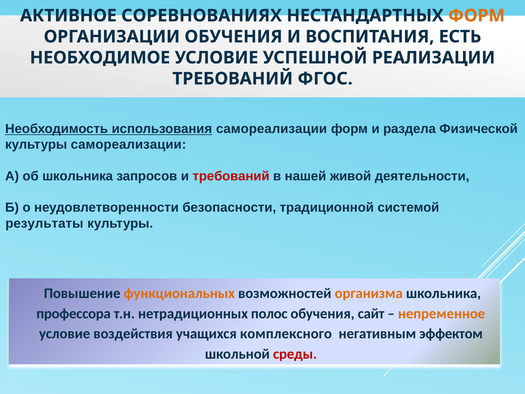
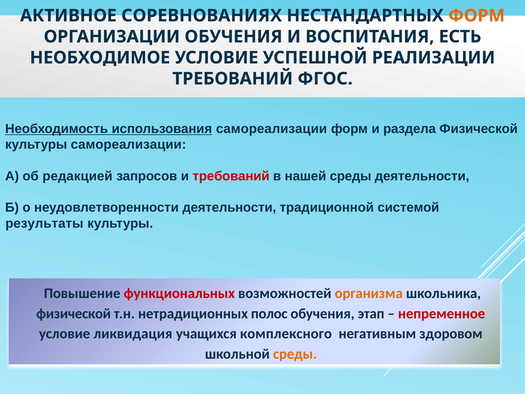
об школьника: школьника -> редакцией
нашей живой: живой -> среды
неудовлетворенности безопасности: безопасности -> деятельности
функциональных colour: orange -> red
профессора at (74, 313): профессора -> физической
сайт: сайт -> этап
непременное colour: orange -> red
воздействия: воздействия -> ликвидация
эффектом: эффектом -> здоровом
среды at (295, 354) colour: red -> orange
